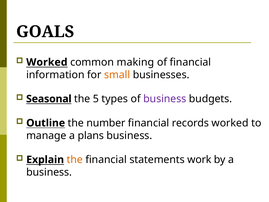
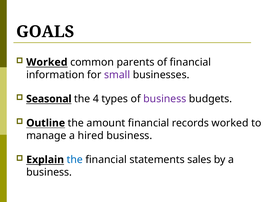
making: making -> parents
small colour: orange -> purple
5: 5 -> 4
number: number -> amount
plans: plans -> hired
the at (75, 159) colour: orange -> blue
work: work -> sales
